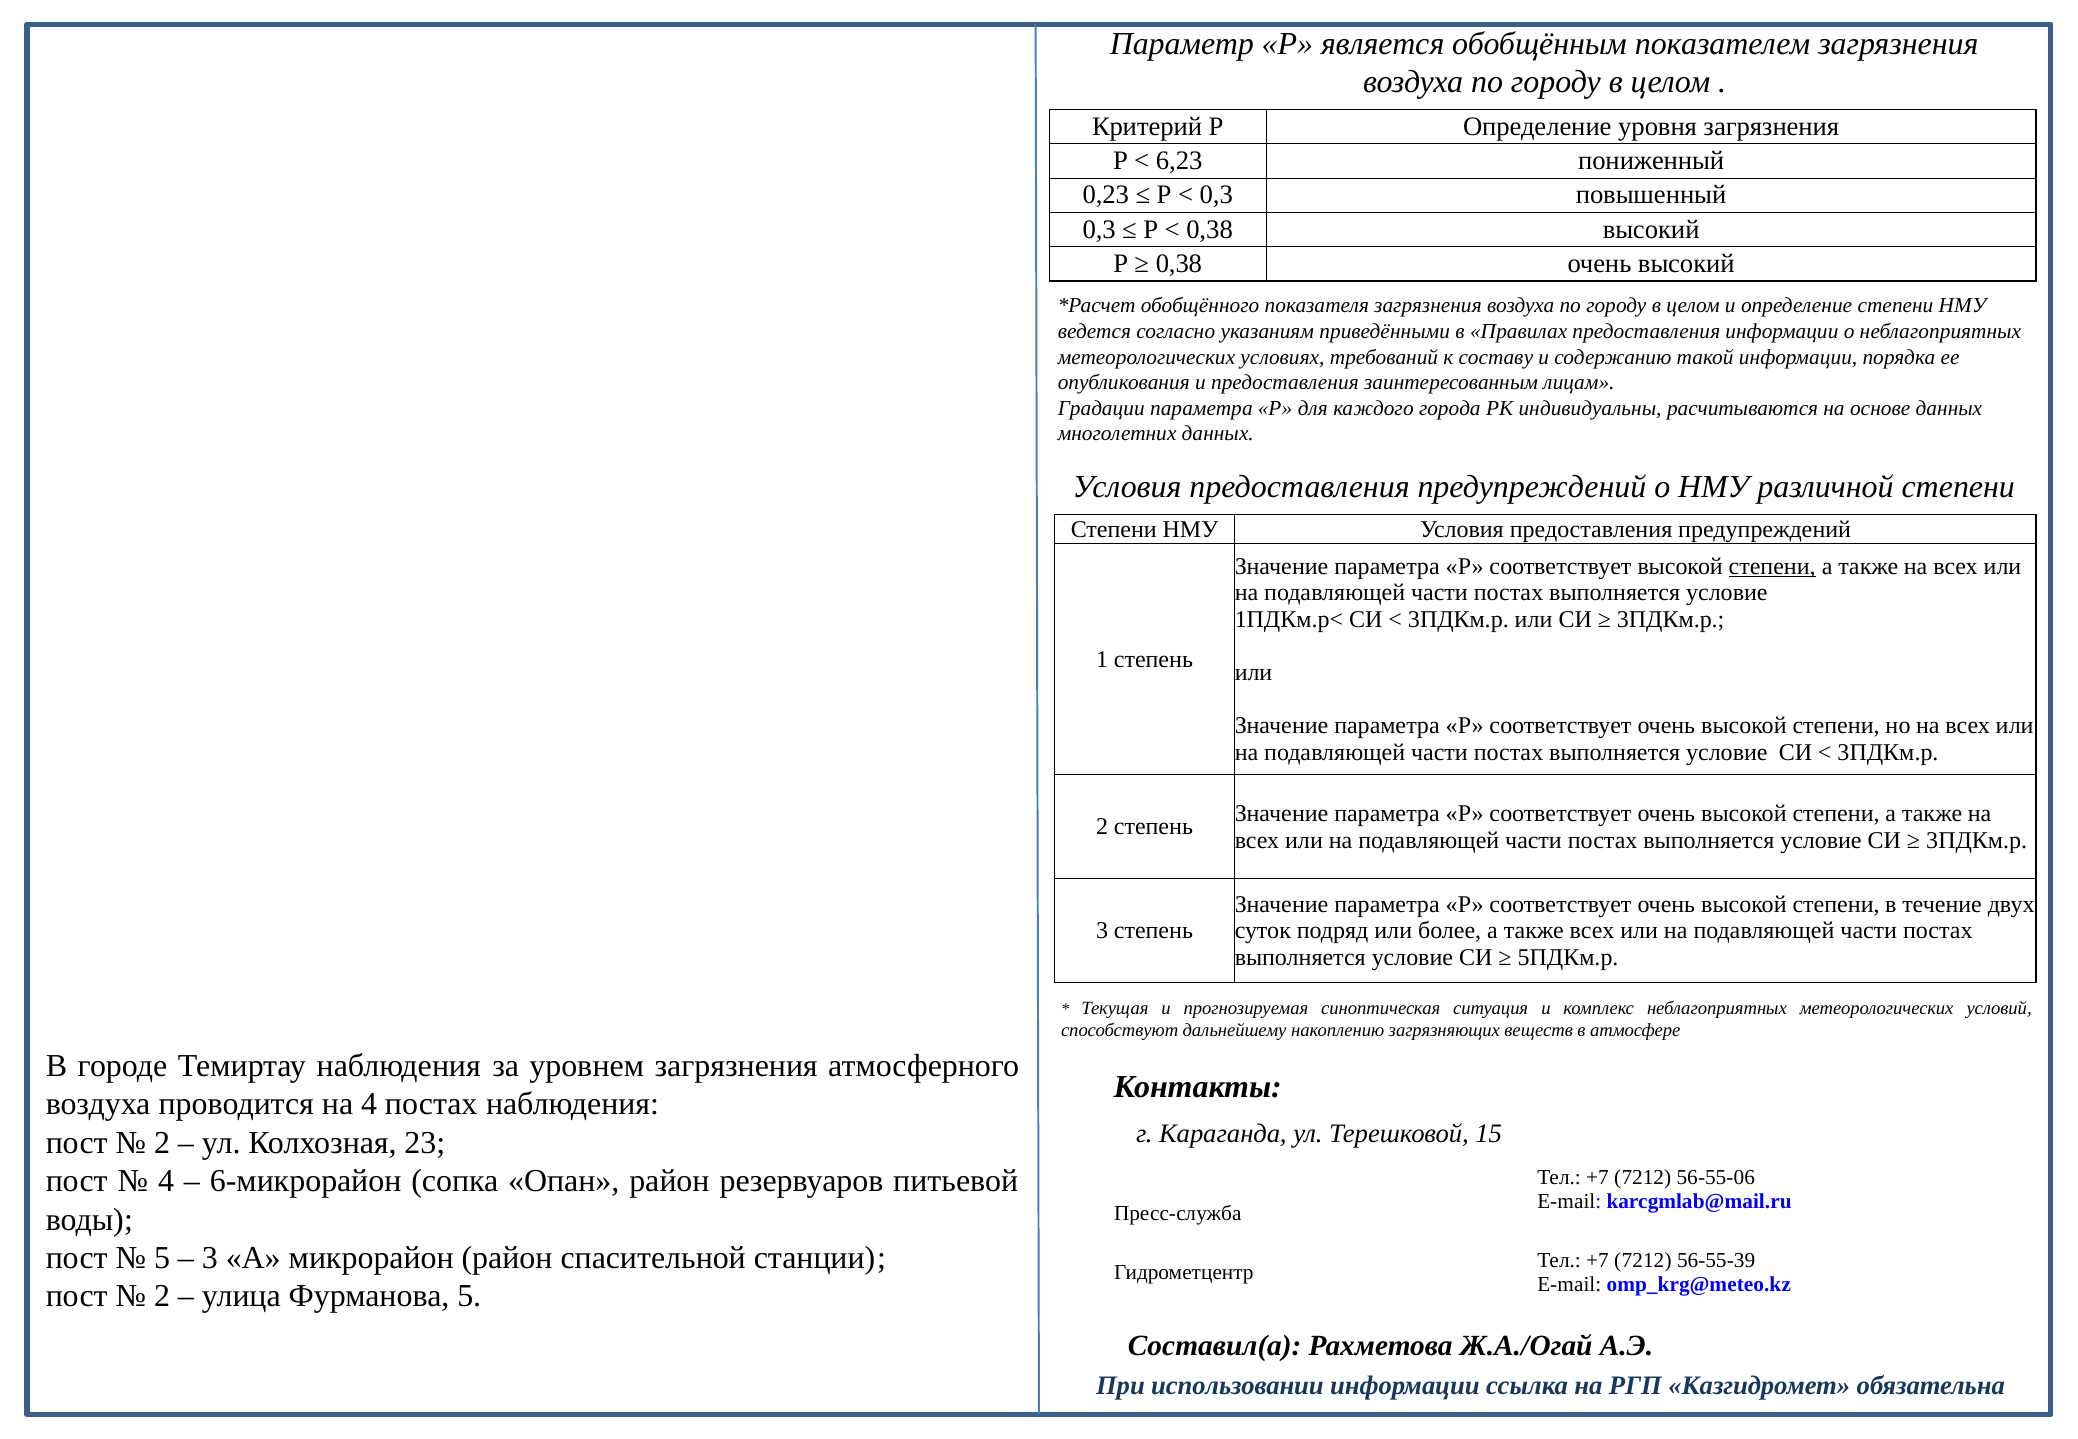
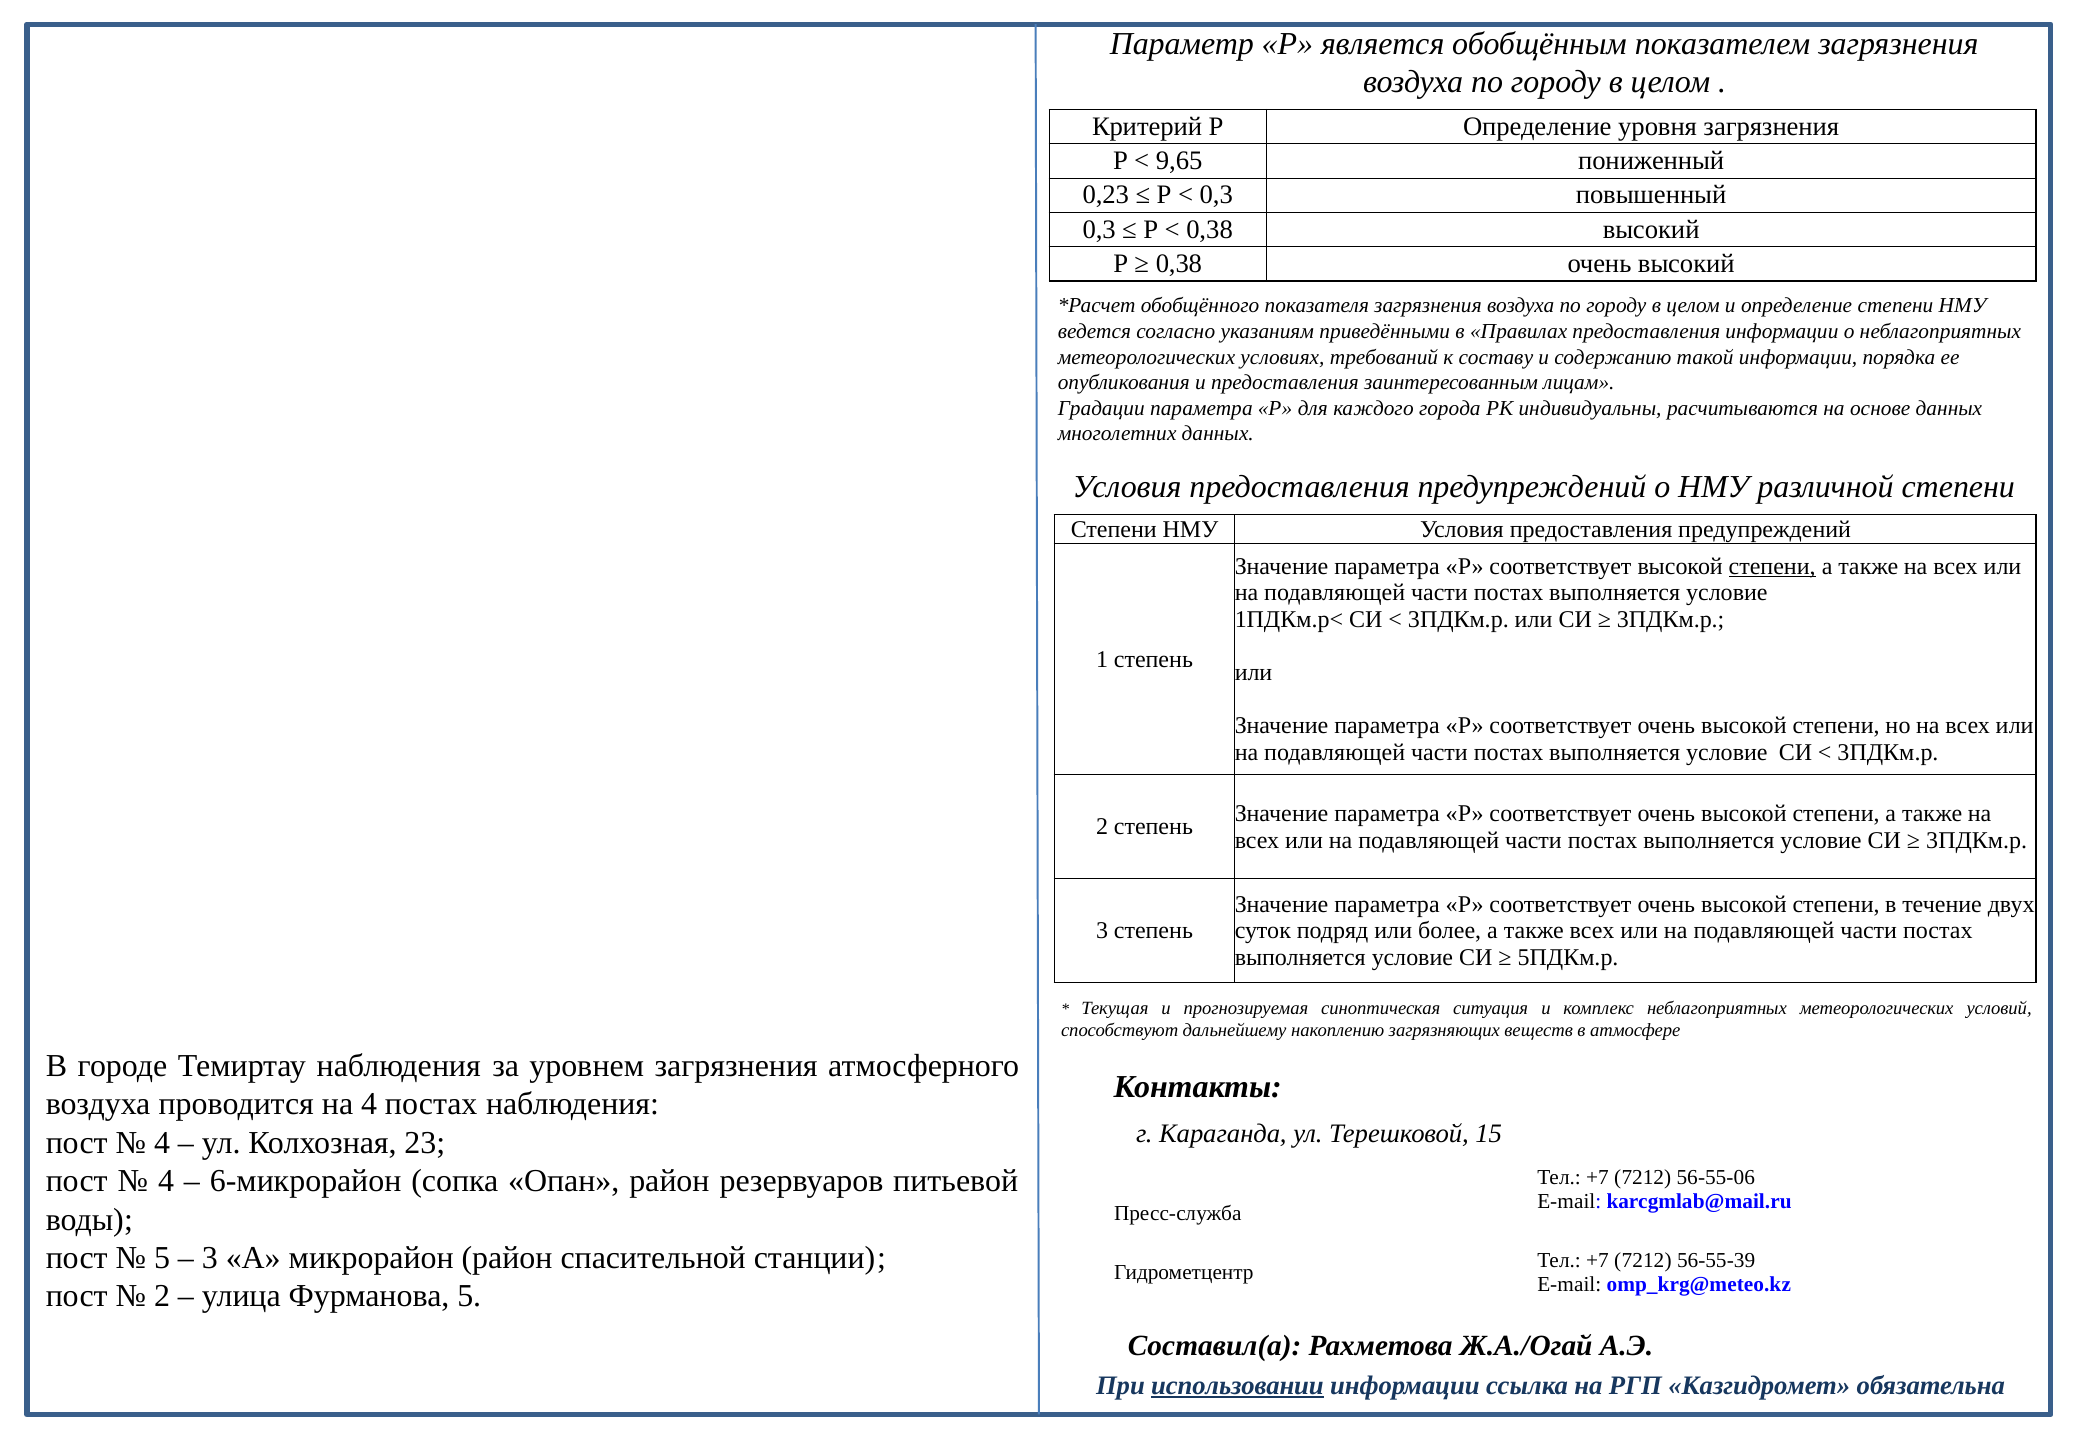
6,23: 6,23 -> 9,65
2 at (162, 1142): 2 -> 4
использовании underline: none -> present
